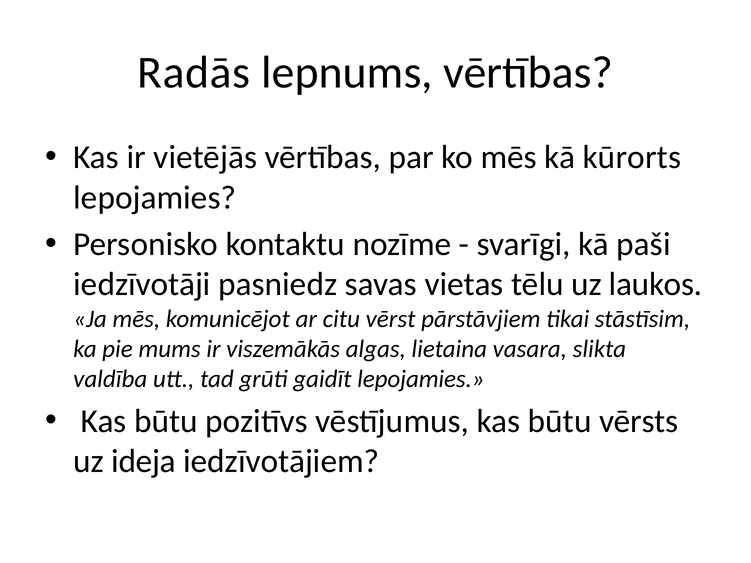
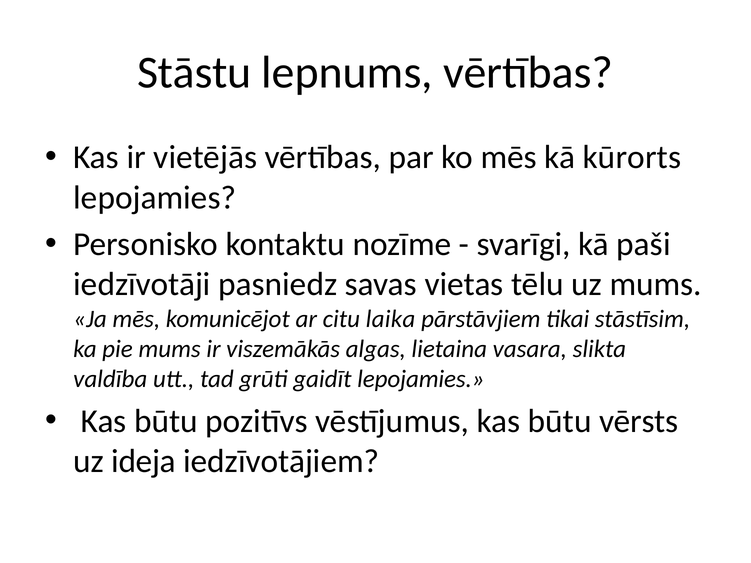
Radās: Radās -> Stāstu
uz laukos: laukos -> mums
vērst: vērst -> laika
